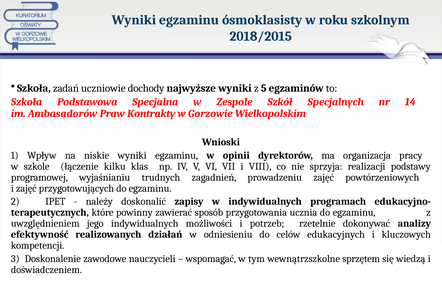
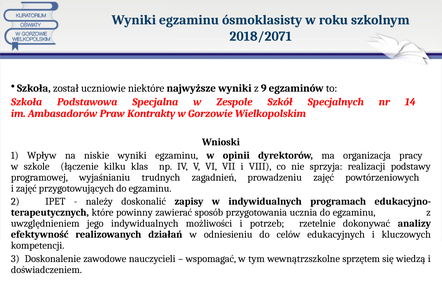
2018/2015: 2018/2015 -> 2018/2071
zadań: zadań -> został
dochody: dochody -> niektóre
5: 5 -> 9
